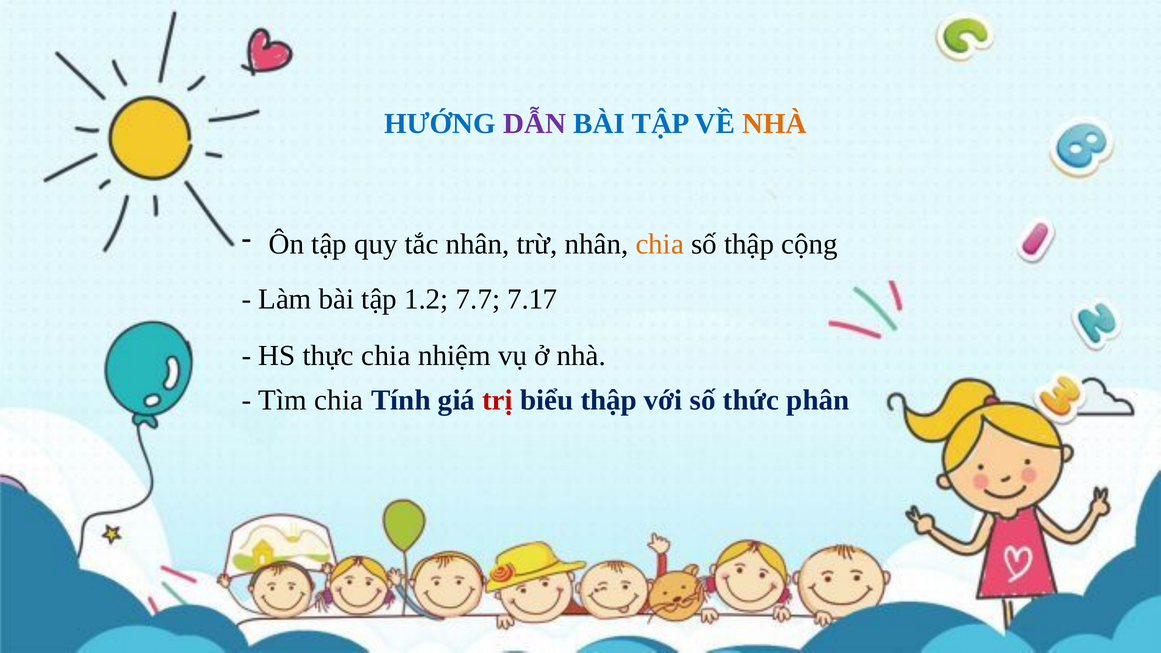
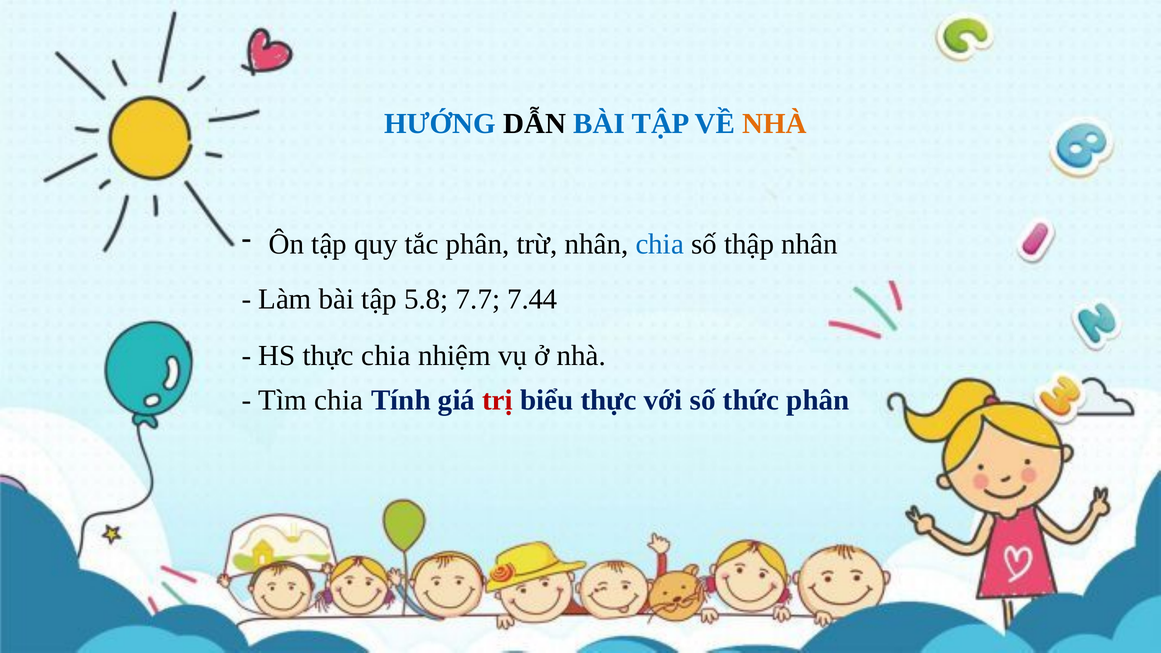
DẪN colour: purple -> black
tắc nhân: nhân -> phân
chia at (660, 244) colour: orange -> blue
thập cộng: cộng -> nhân
1.2: 1.2 -> 5.8
7.17: 7.17 -> 7.44
biểu thập: thập -> thực
